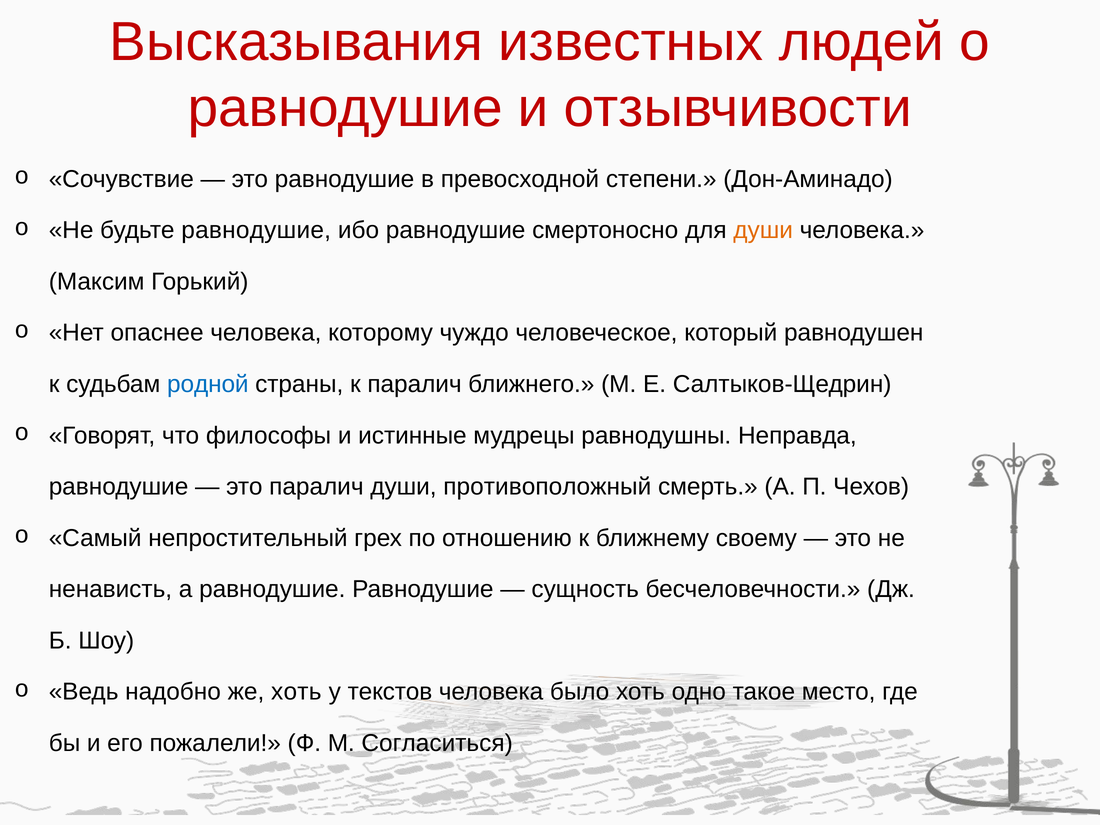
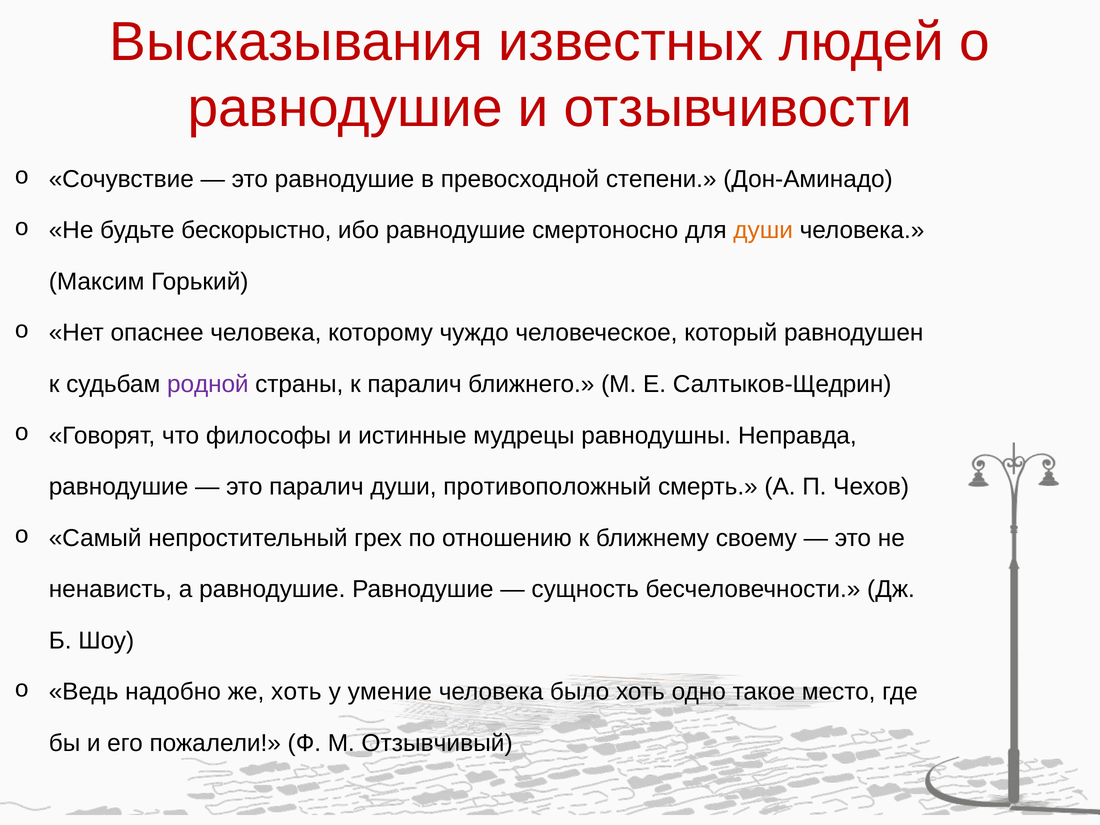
будьте равнодушие: равнодушие -> бескорыстно
родной colour: blue -> purple
текстов: текстов -> умение
Согласиться: Согласиться -> Отзывчивый
